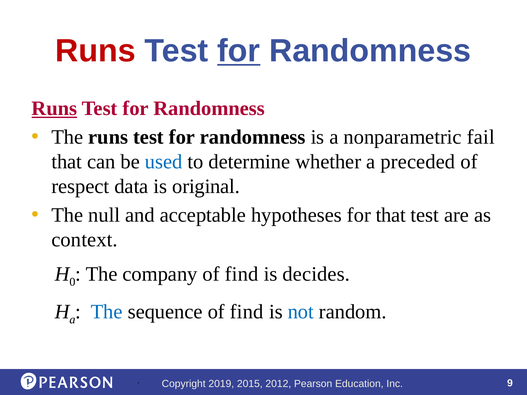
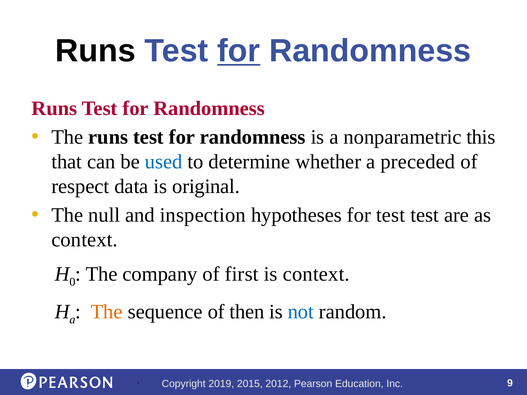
Runs at (95, 51) colour: red -> black
Runs at (54, 109) underline: present -> none
fail: fail -> this
acceptable: acceptable -> inspection
for that: that -> test
find at (242, 274): find -> first
is decides: decides -> context
The at (107, 312) colour: blue -> orange
sequence of find: find -> then
